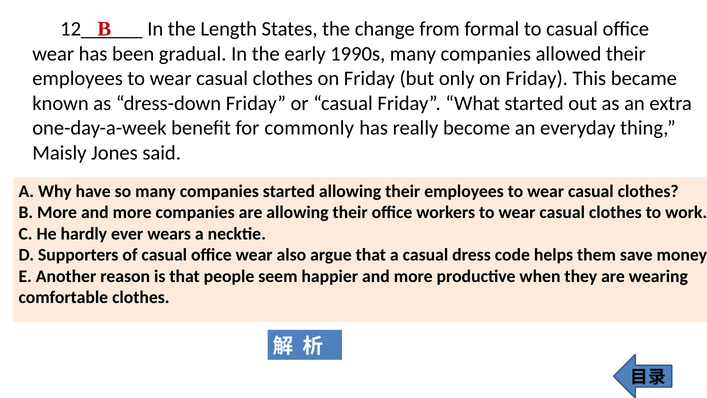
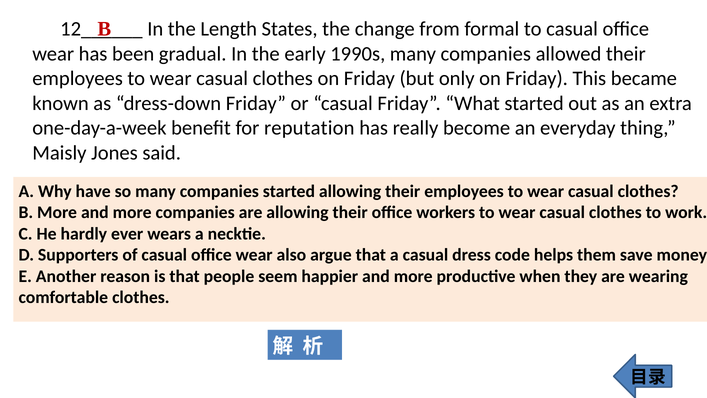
commonly: commonly -> reputation
